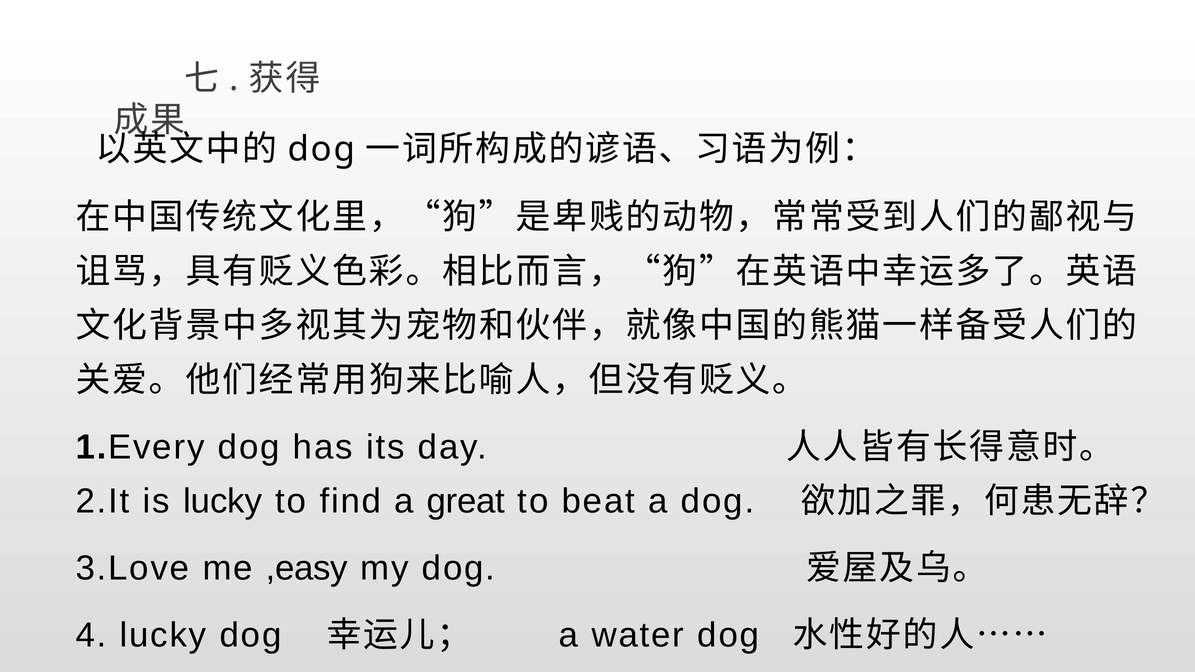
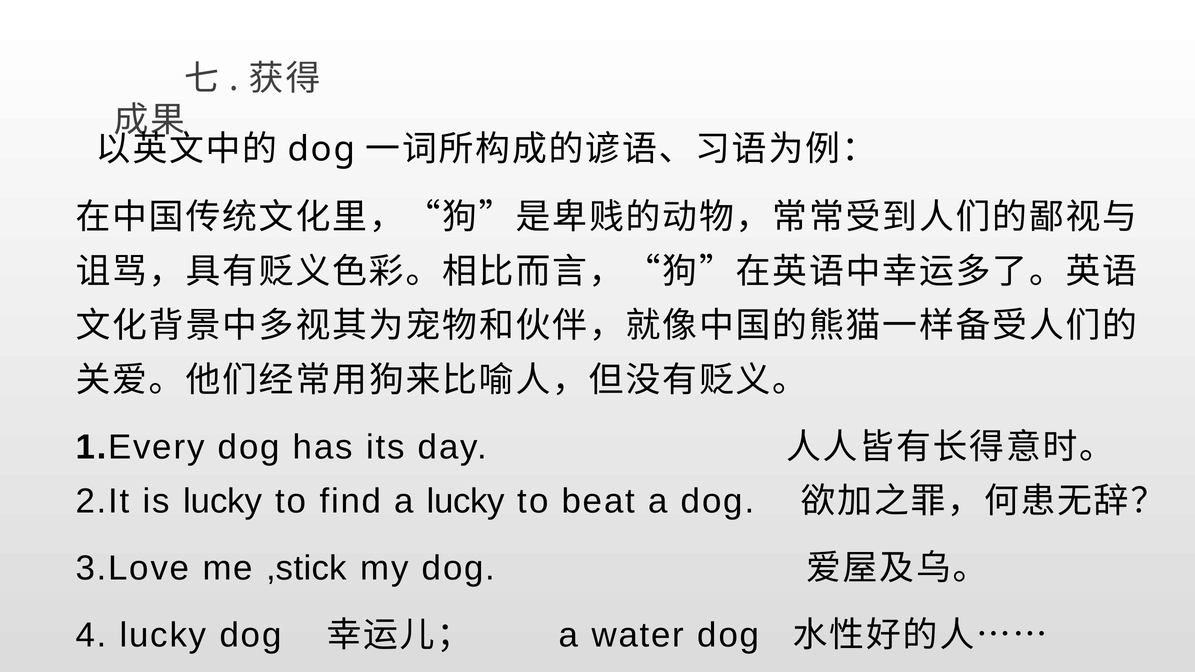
a great: great -> lucky
,easy: ,easy -> ,stick
